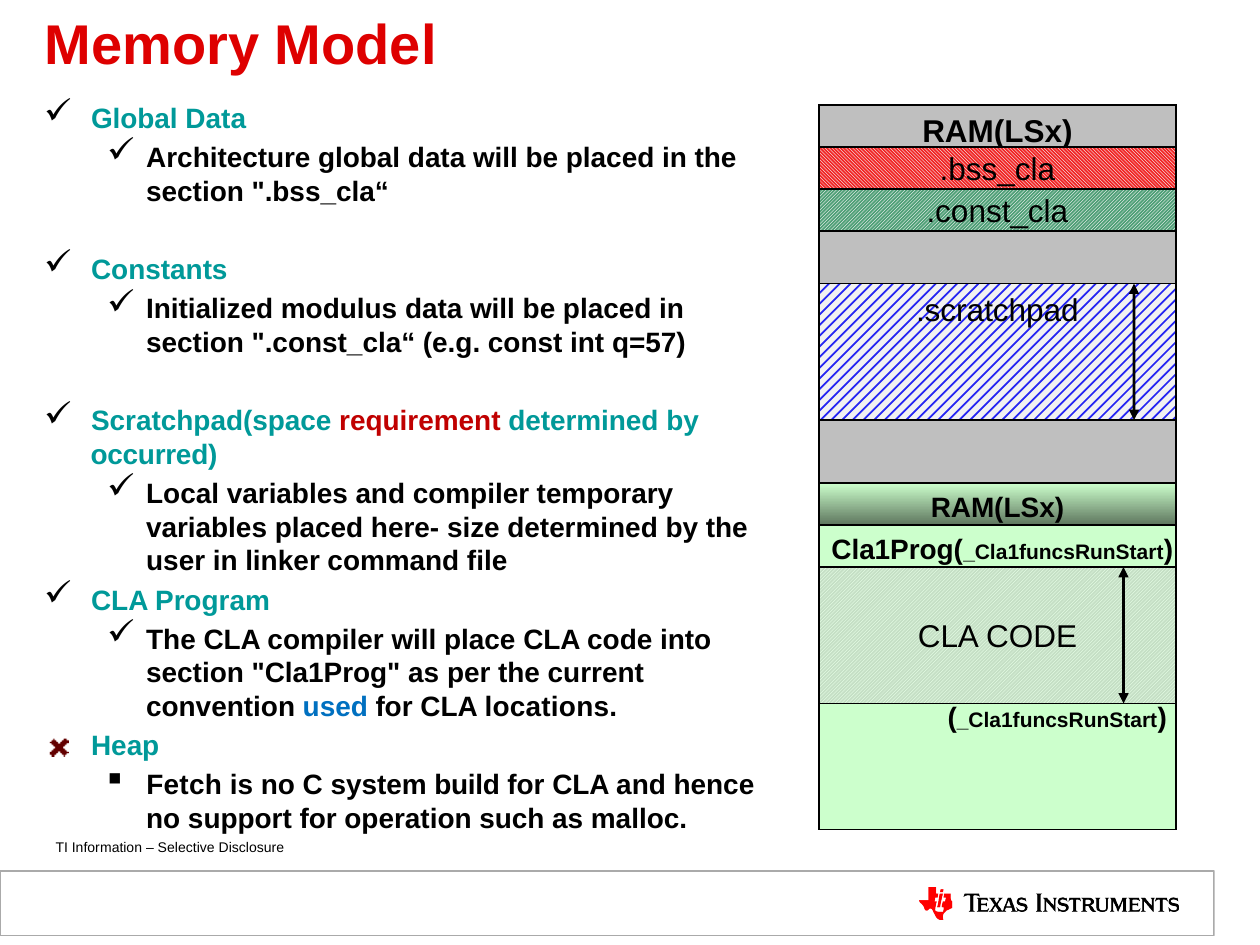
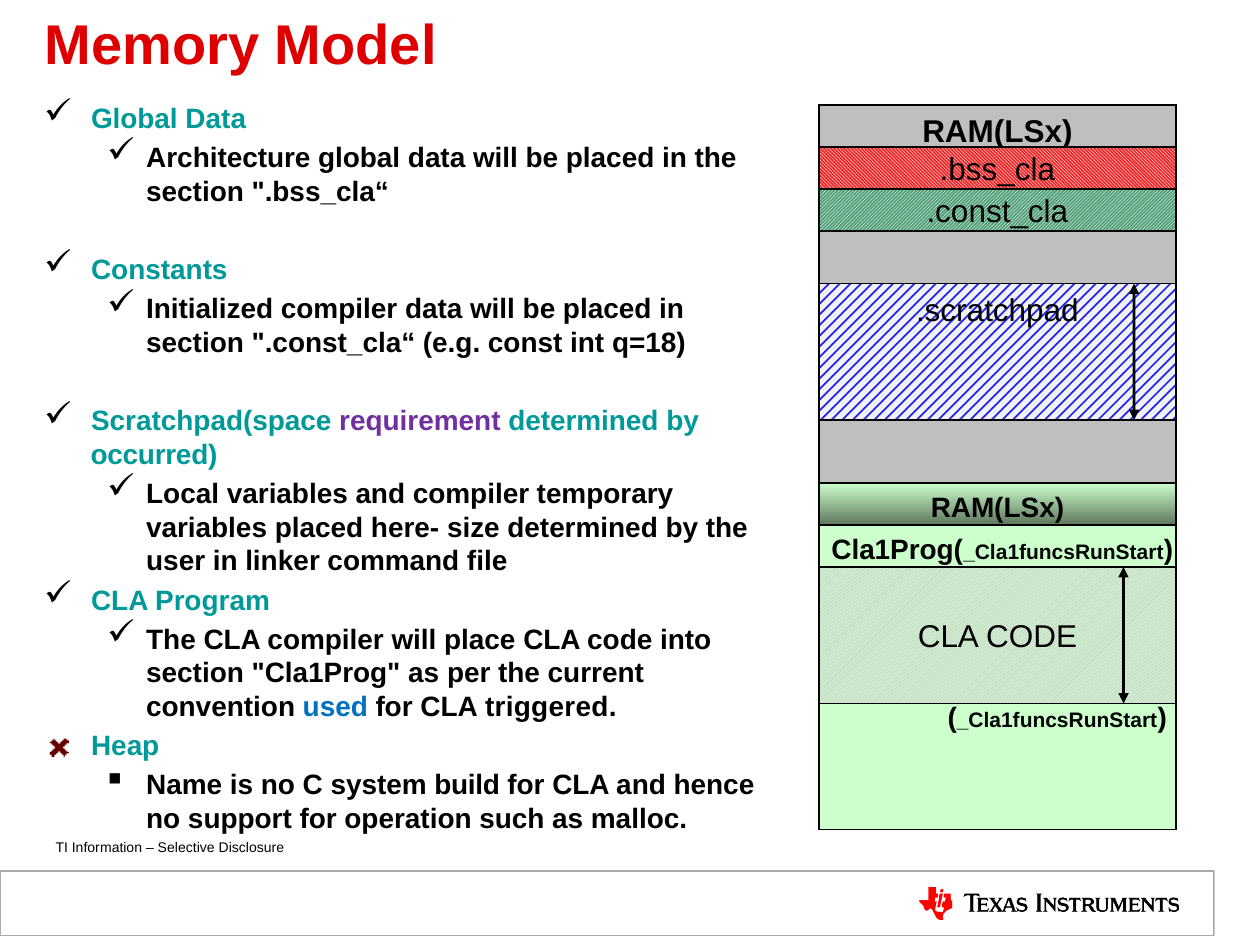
Initialized modulus: modulus -> compiler
q=57: q=57 -> q=18
requirement colour: red -> purple
locations: locations -> triggered
Fetch: Fetch -> Name
